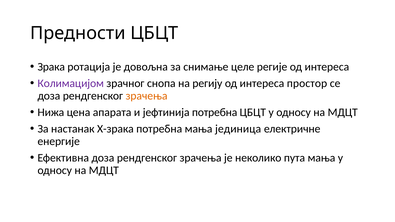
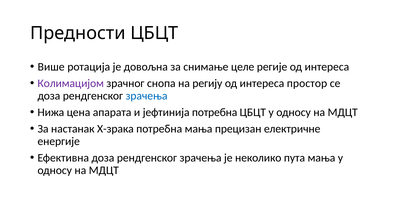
Зрака: Зрака -> Више
зрачења at (147, 96) colour: orange -> blue
јединица: јединица -> прецизан
